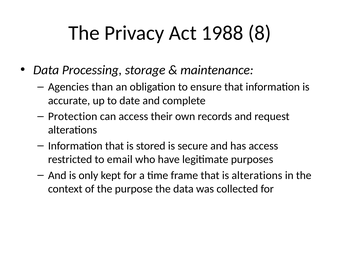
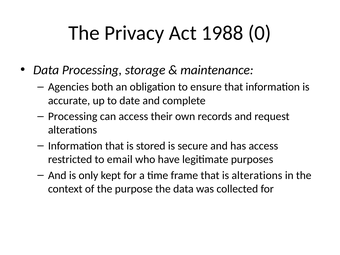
8: 8 -> 0
than: than -> both
Protection at (73, 116): Protection -> Processing
